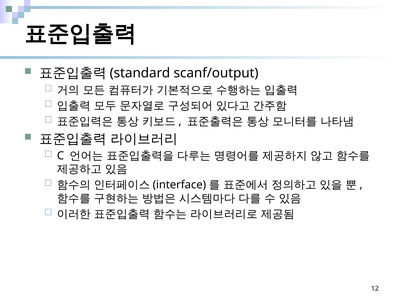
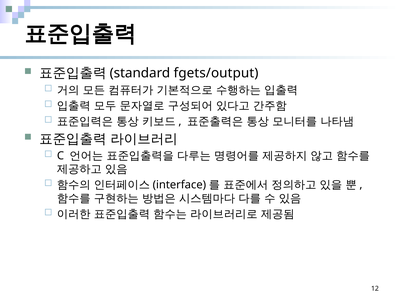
scanf/output: scanf/output -> fgets/output
